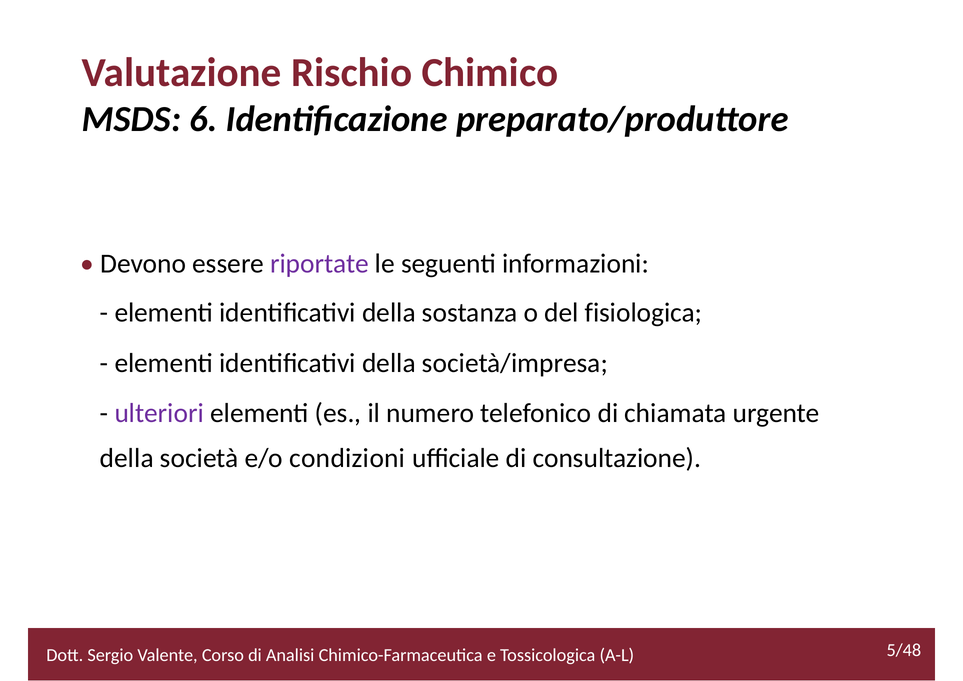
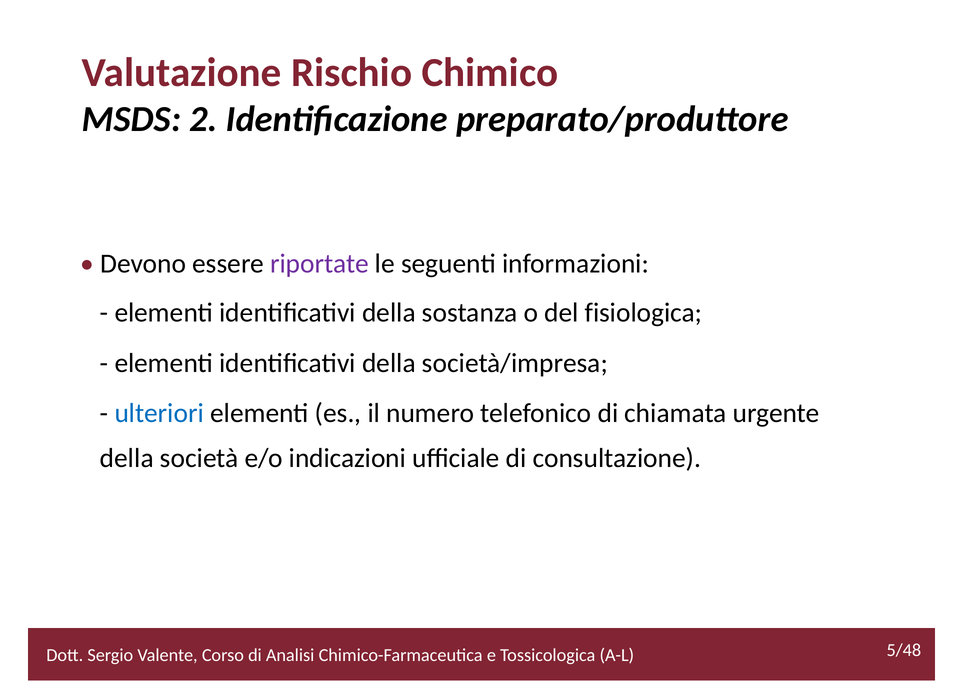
6: 6 -> 2
ulteriori colour: purple -> blue
condizioni: condizioni -> indicazioni
